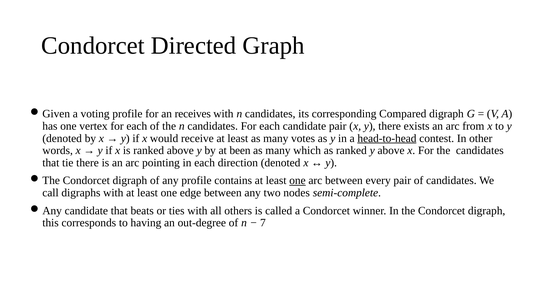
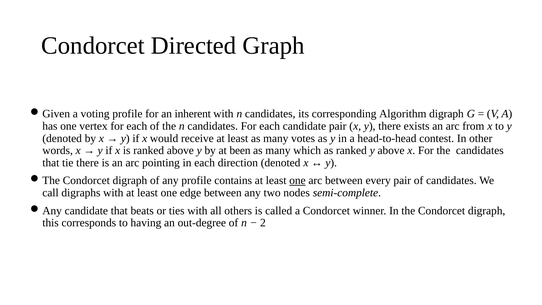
receives: receives -> inherent
Compared: Compared -> Algorithm
head-to-head underline: present -> none
7: 7 -> 2
